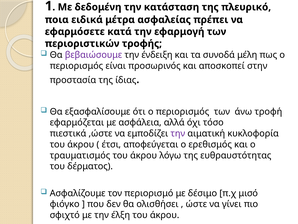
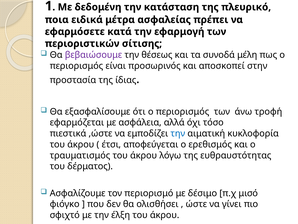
τροφής: τροφής -> σίτισης
ένδειξη: ένδειξη -> θέσεως
την at (178, 133) colour: purple -> blue
